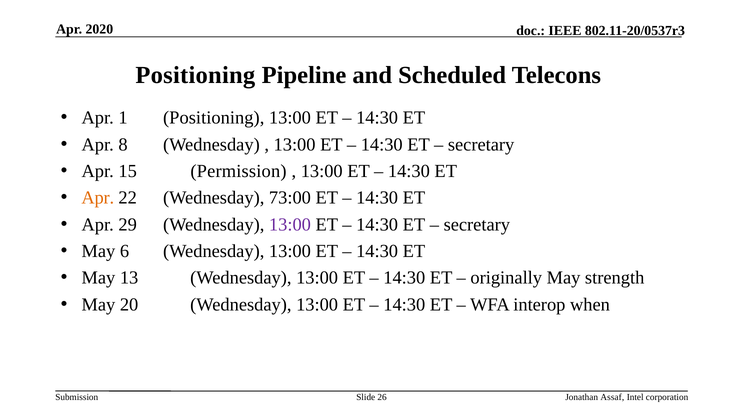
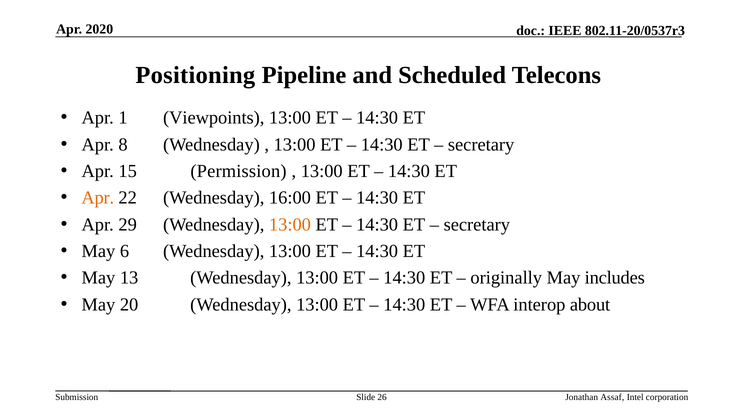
1 Positioning: Positioning -> Viewpoints
73:00: 73:00 -> 16:00
13:00 at (290, 225) colour: purple -> orange
strength: strength -> includes
when: when -> about
